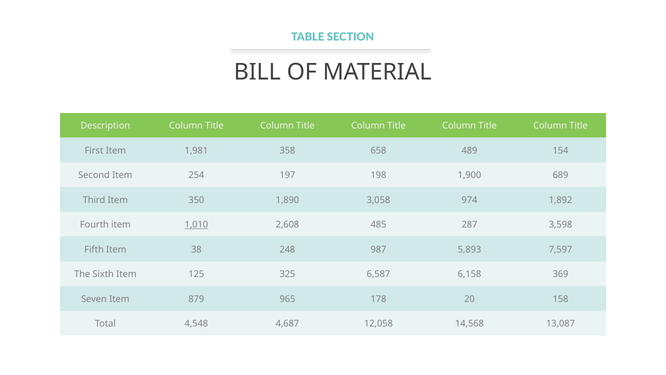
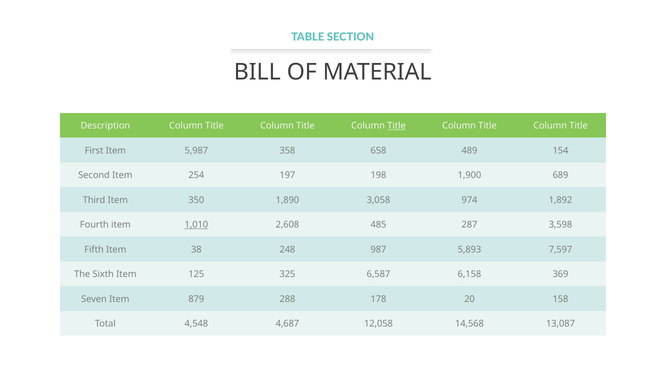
Title at (397, 126) underline: none -> present
1,981: 1,981 -> 5,987
965: 965 -> 288
